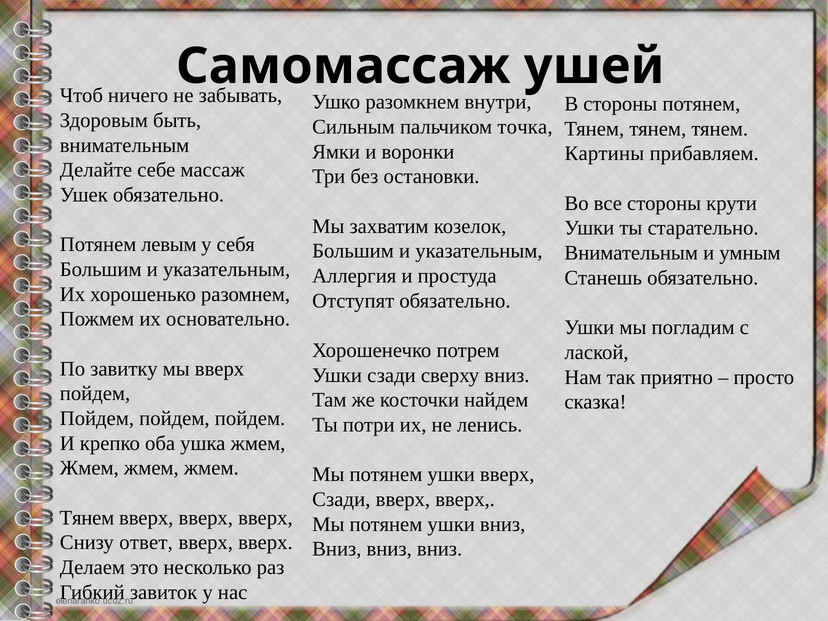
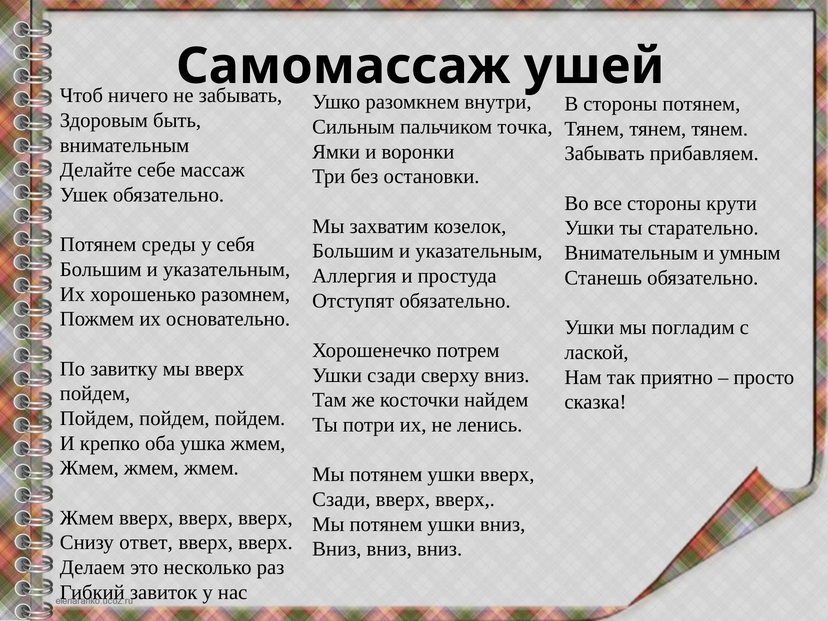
Картины at (604, 154): Картины -> Забывать
левым: левым -> среды
Тянем at (87, 518): Тянем -> Жмем
